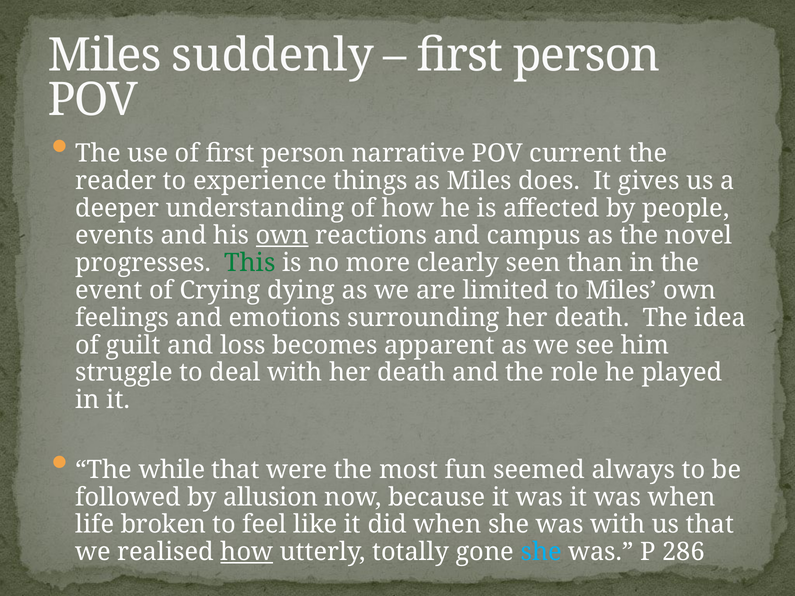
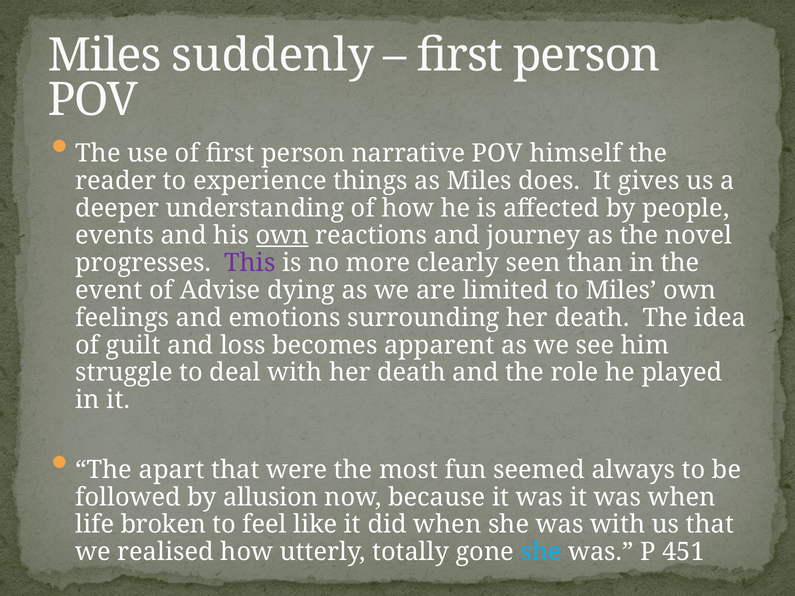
current: current -> himself
campus: campus -> journey
This colour: green -> purple
Crying: Crying -> Advise
while: while -> apart
how at (247, 552) underline: present -> none
286: 286 -> 451
